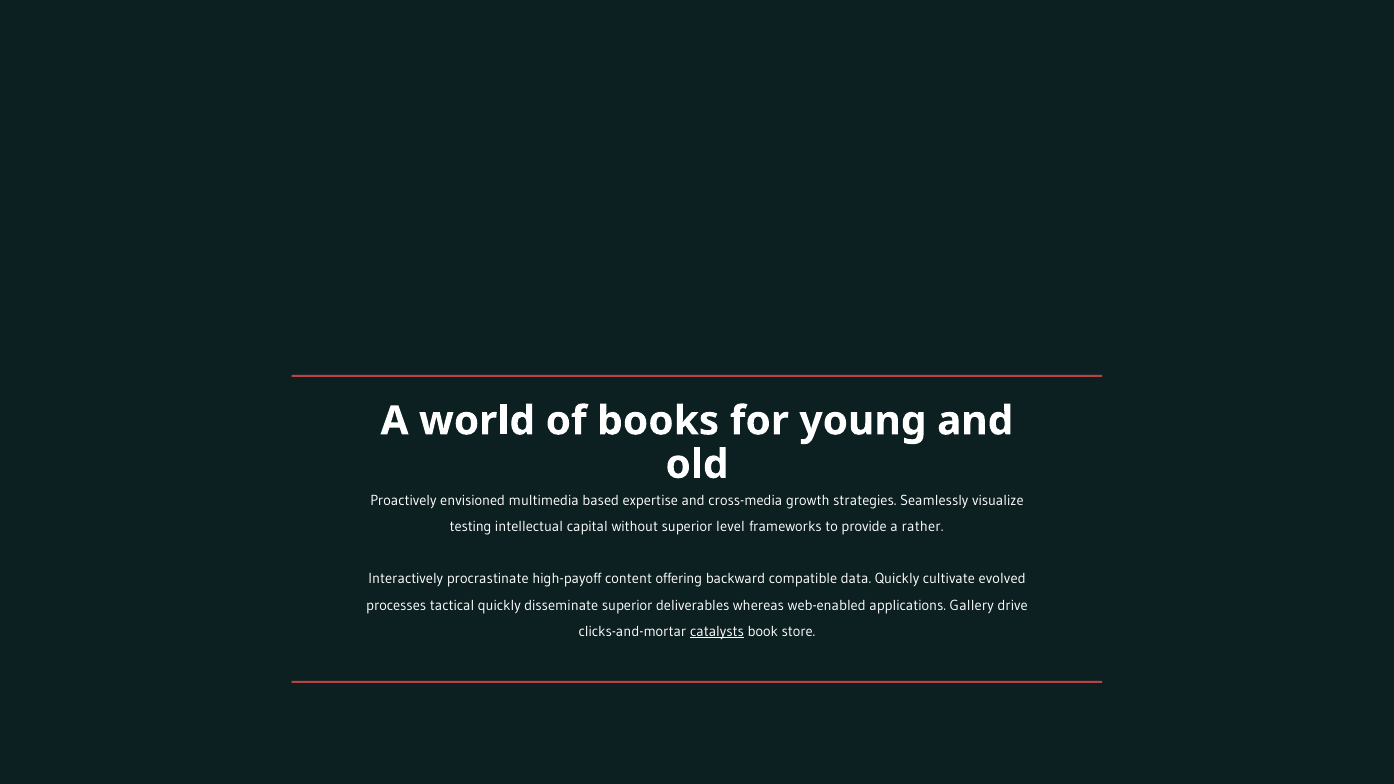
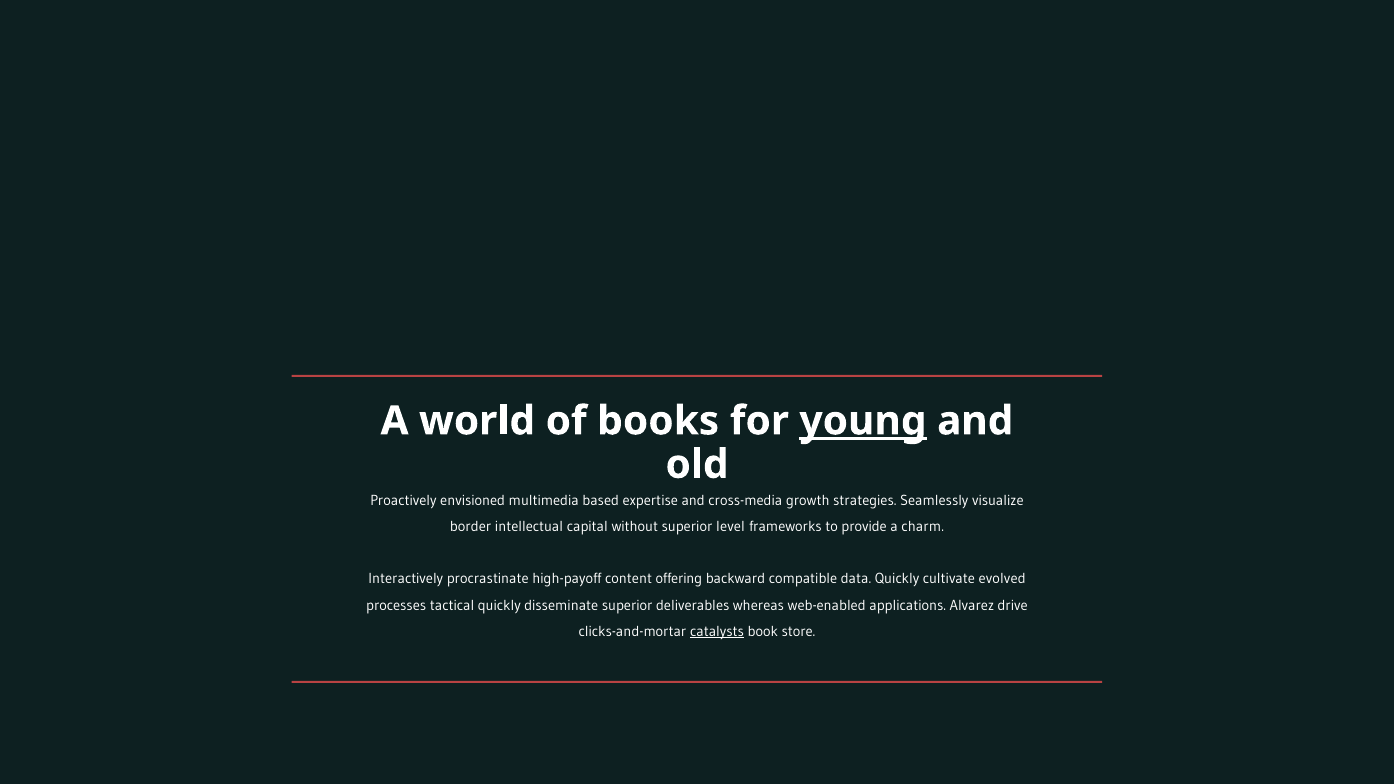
young underline: none -> present
testing: testing -> border
rather: rather -> charm
Gallery: Gallery -> Alvarez
